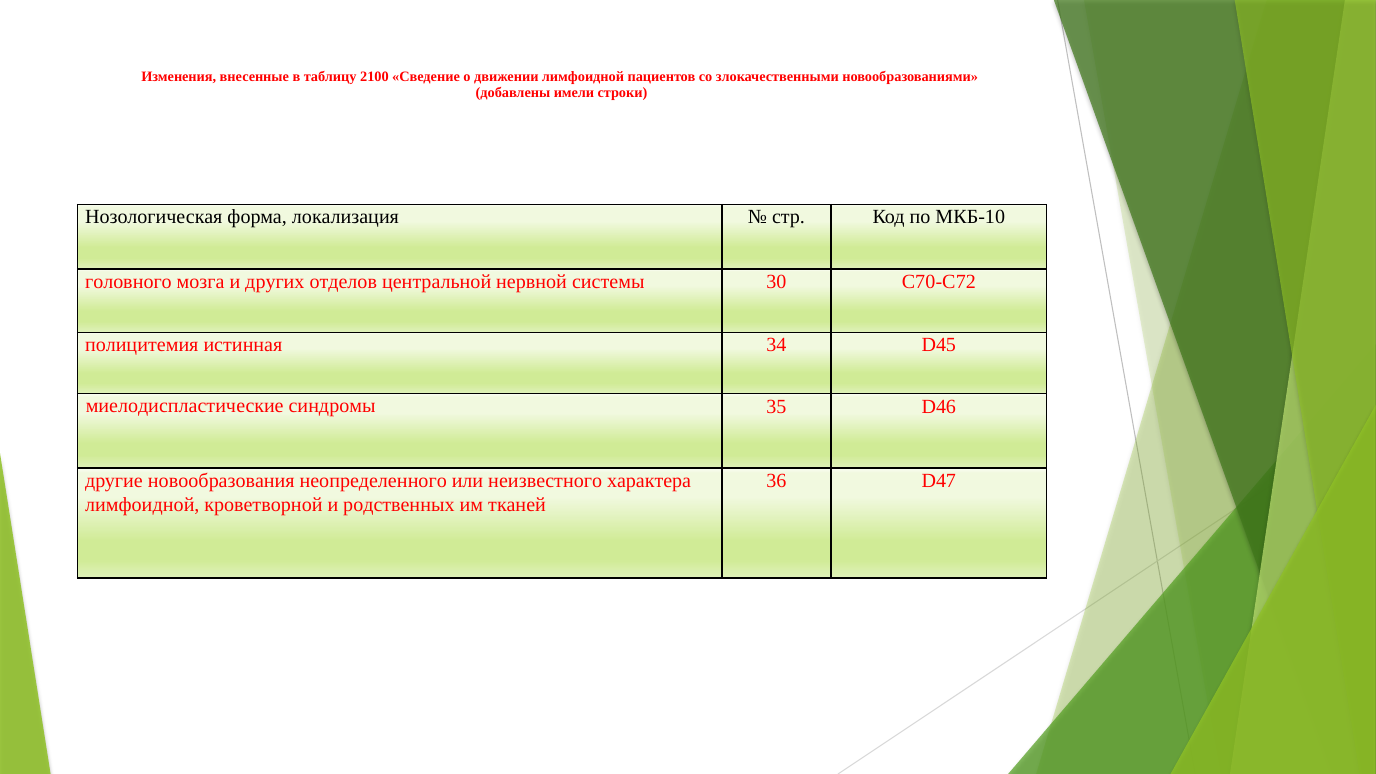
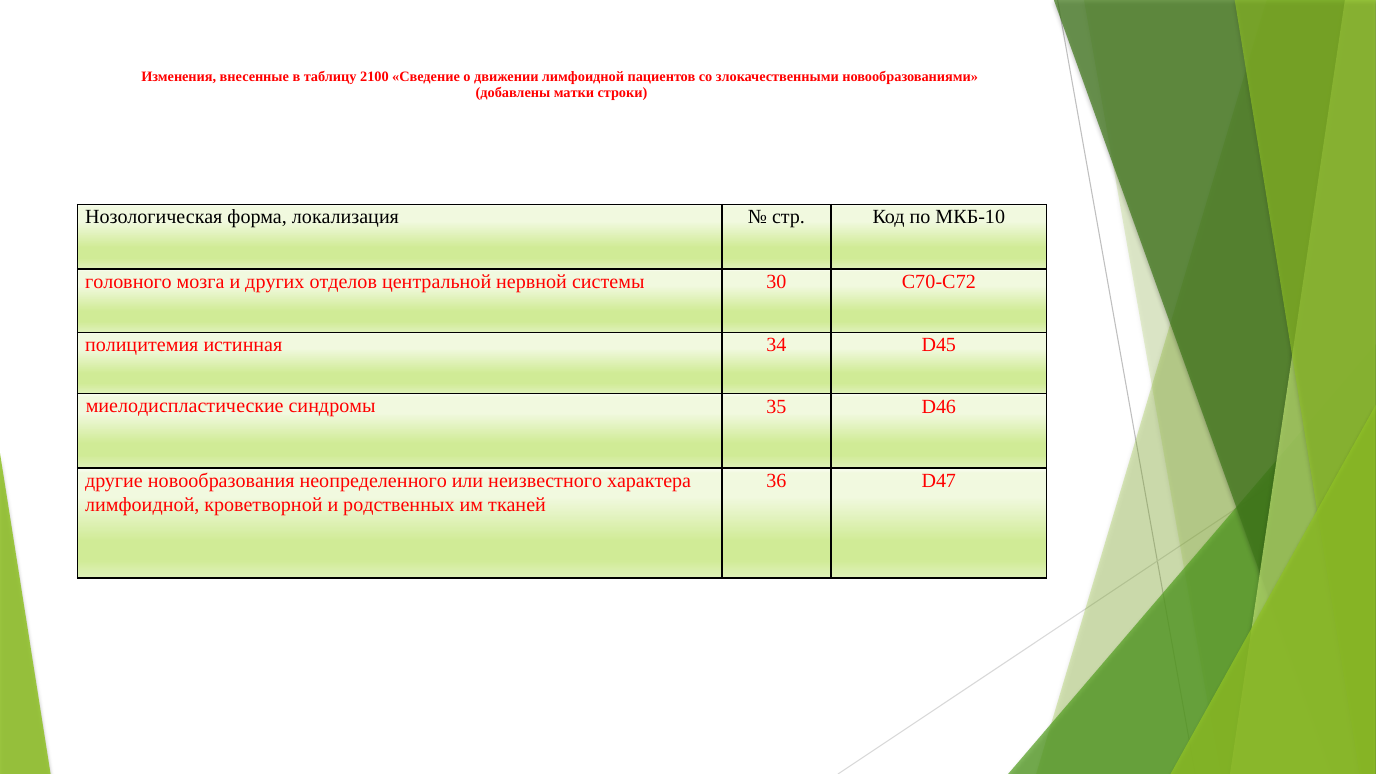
имели: имели -> матки
